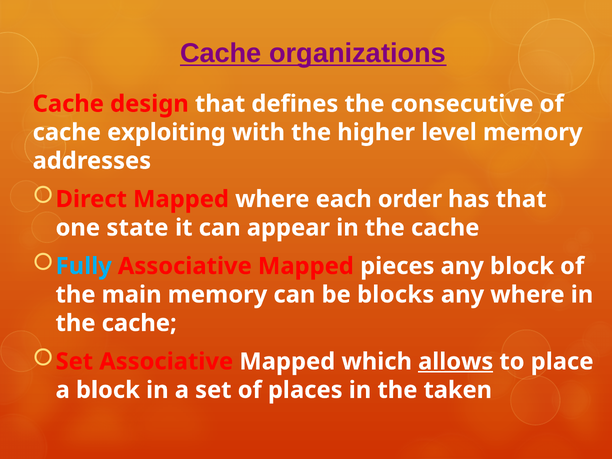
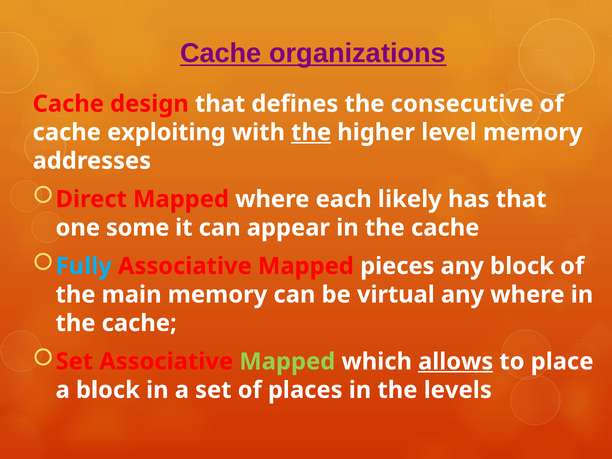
the at (311, 132) underline: none -> present
order: order -> likely
state: state -> some
blocks: blocks -> virtual
Mapped at (287, 362) colour: white -> light green
taken: taken -> levels
